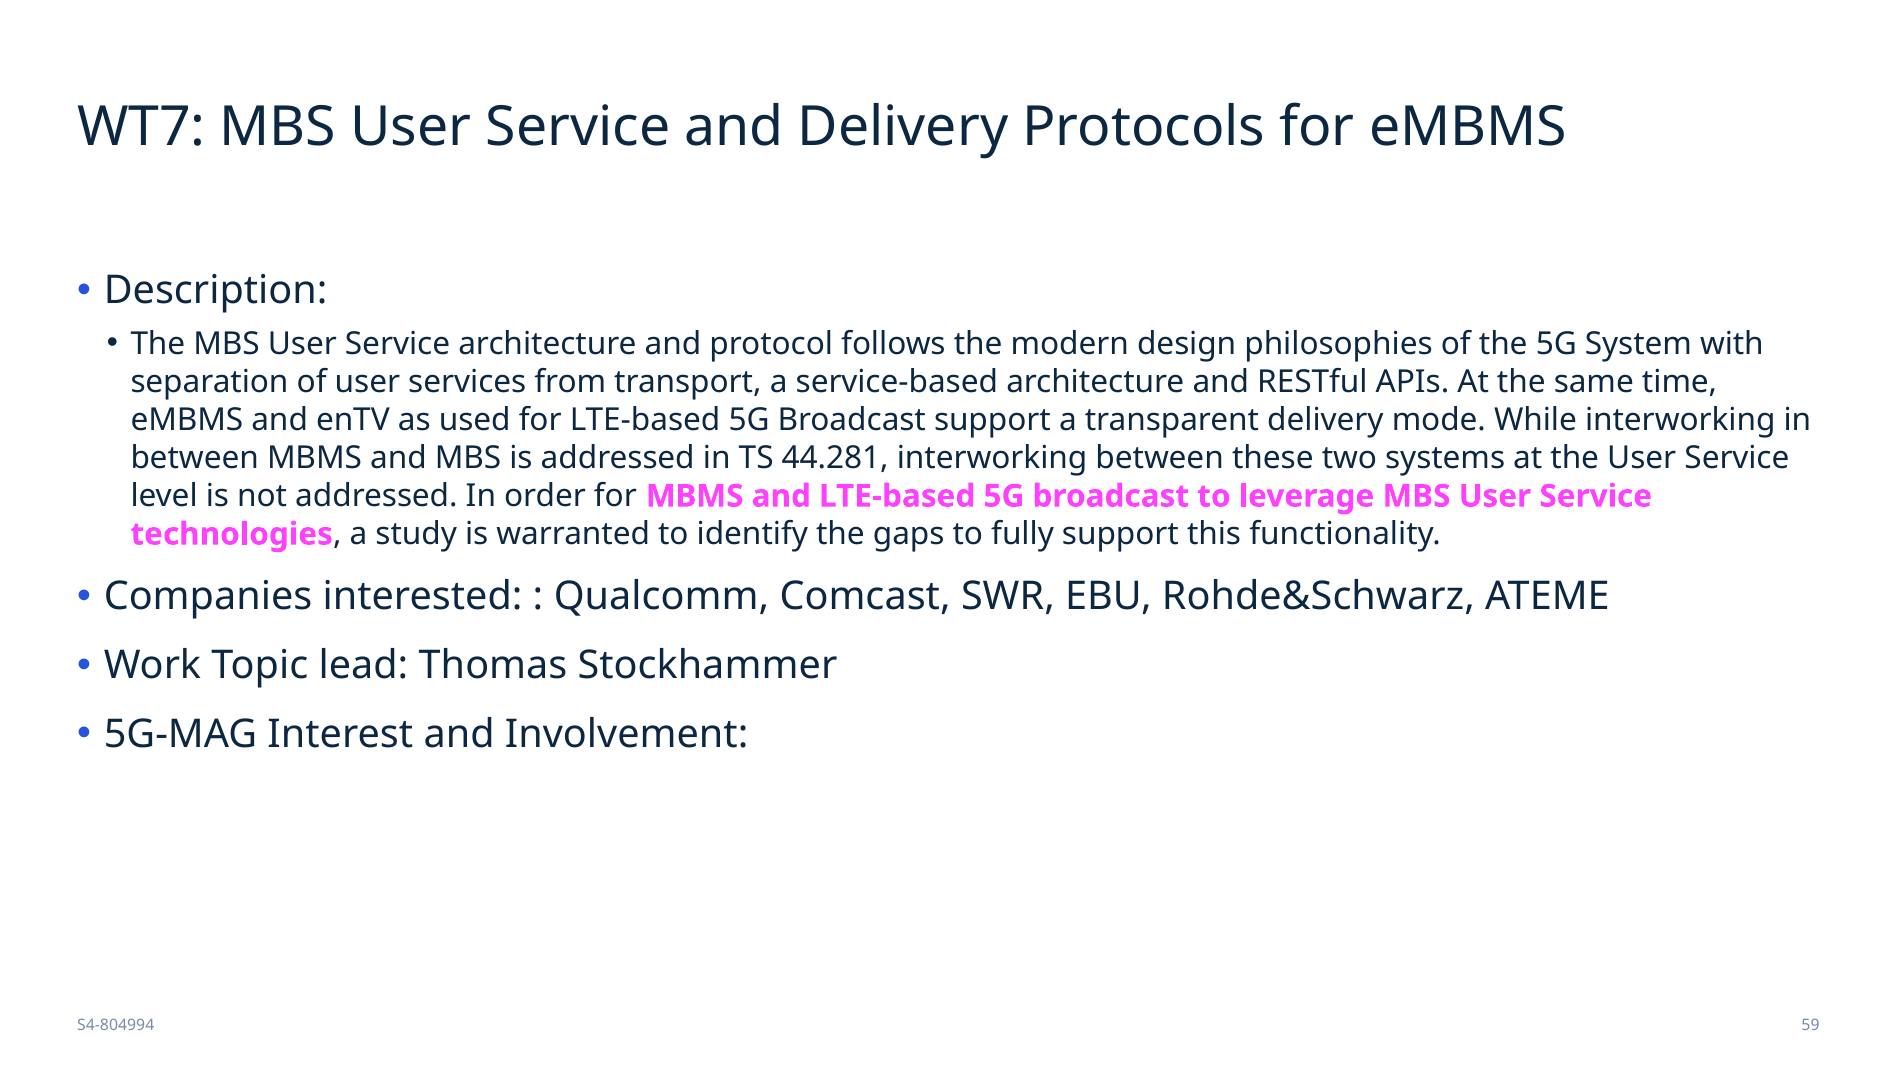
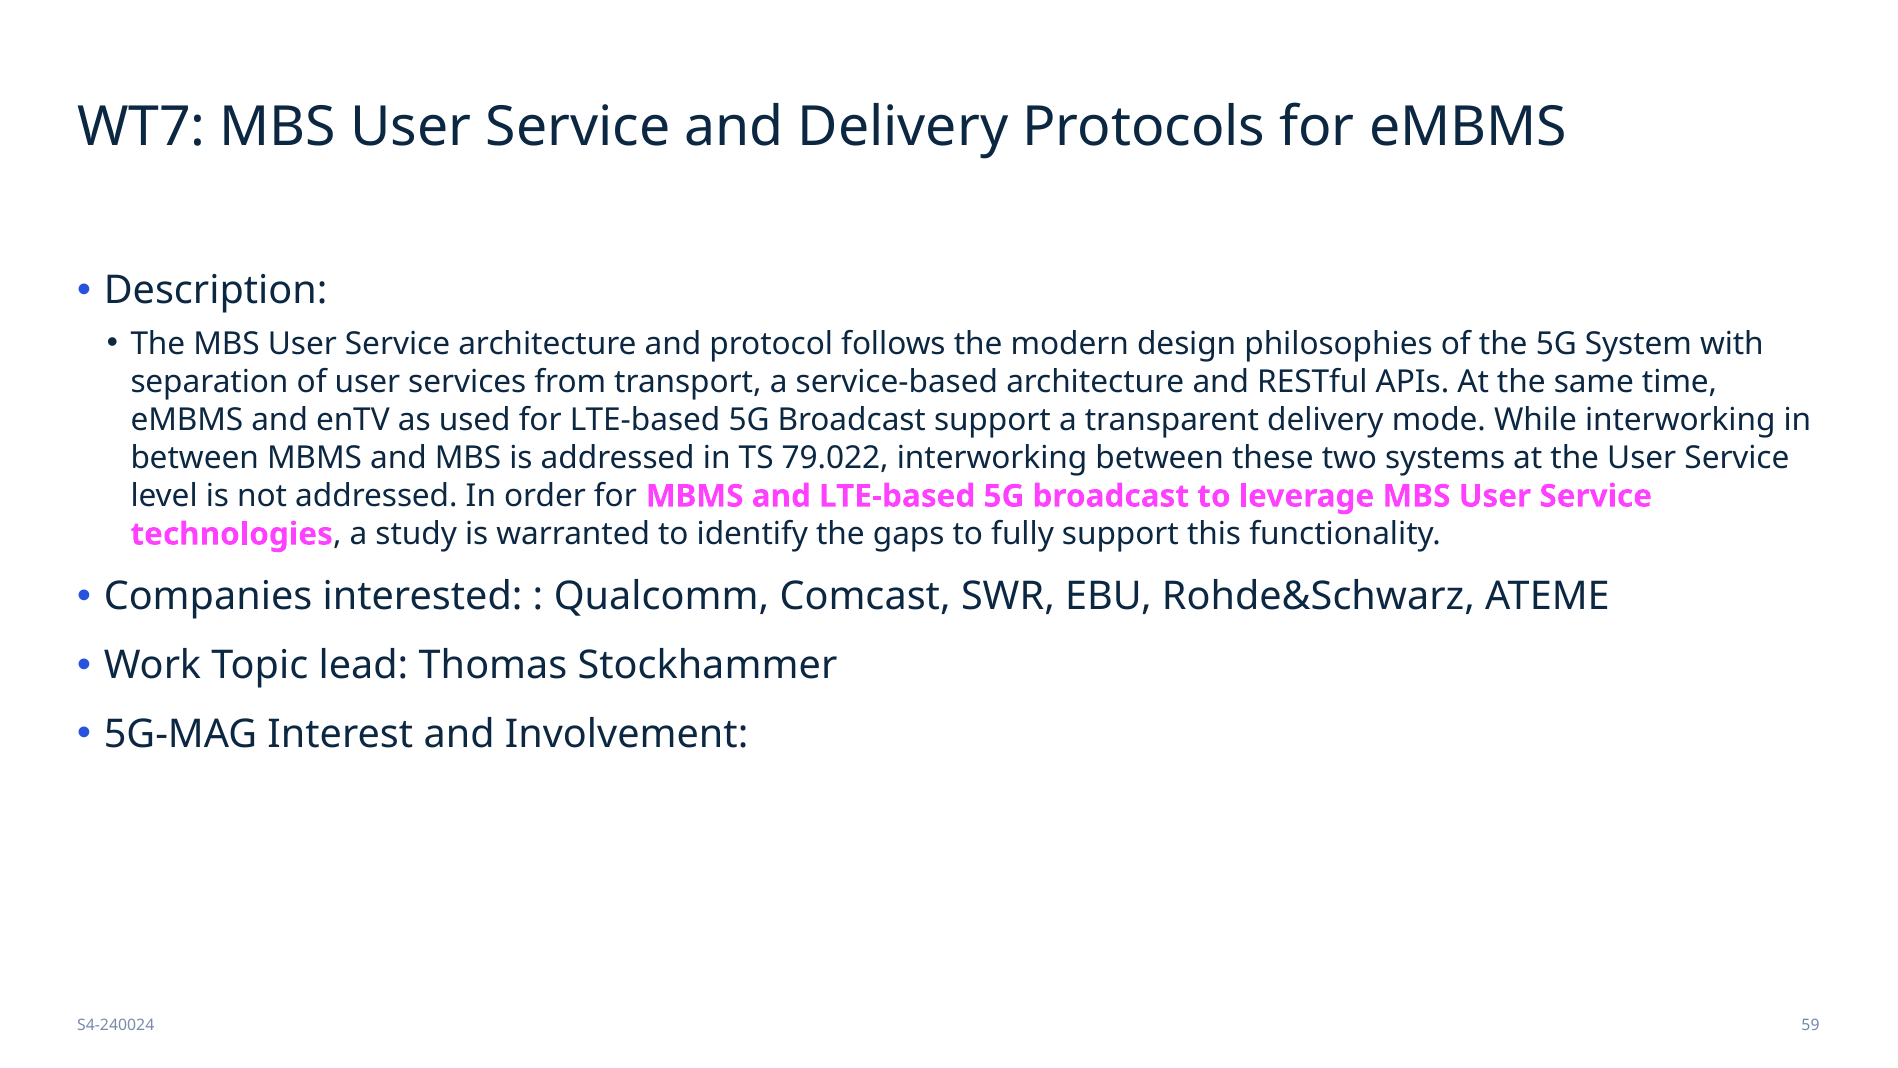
44.281: 44.281 -> 79.022
S4-804994: S4-804994 -> S4-240024
